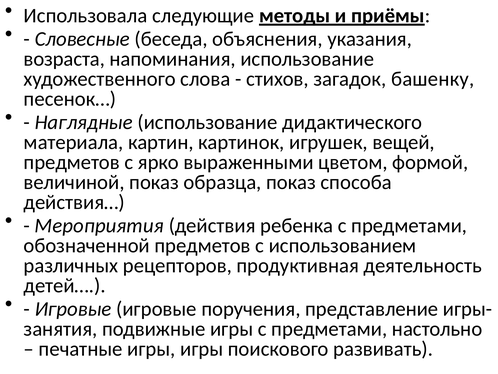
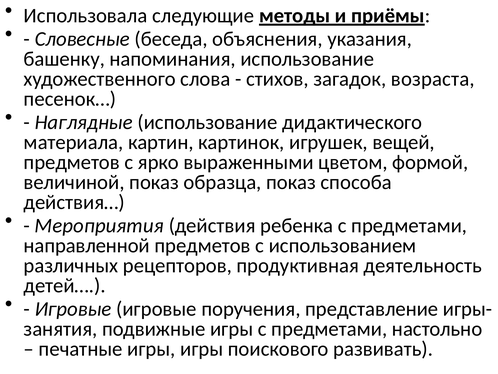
возраста: возраста -> башенку
башенку: башенку -> возраста
обозначенной: обозначенной -> направленной
